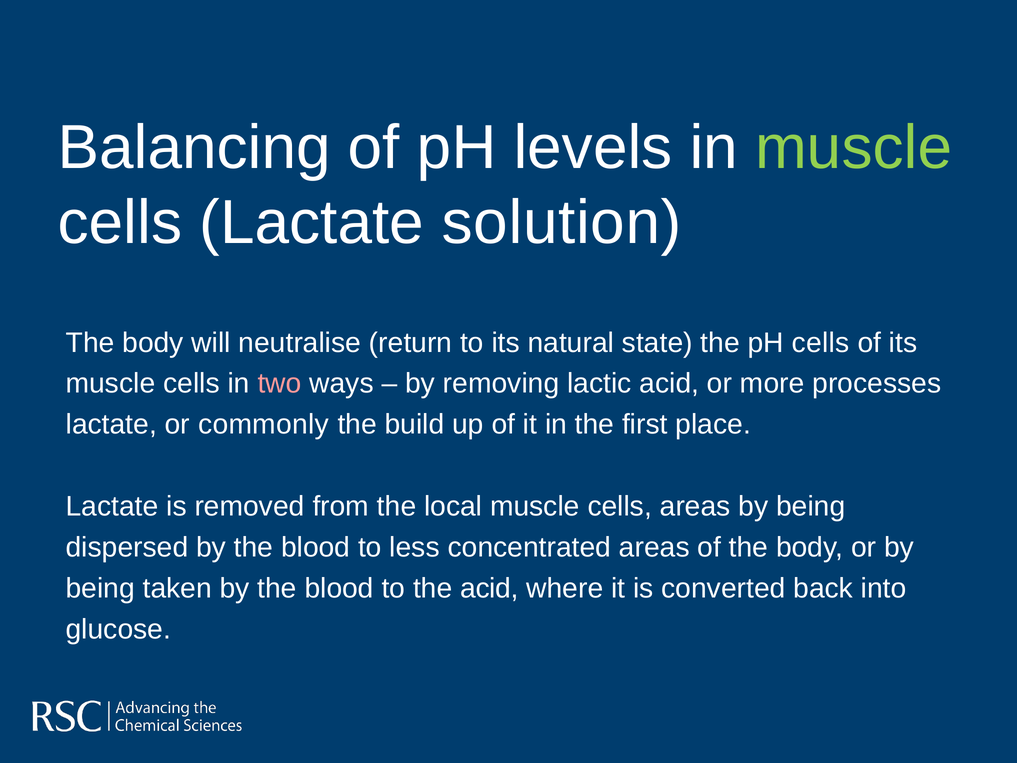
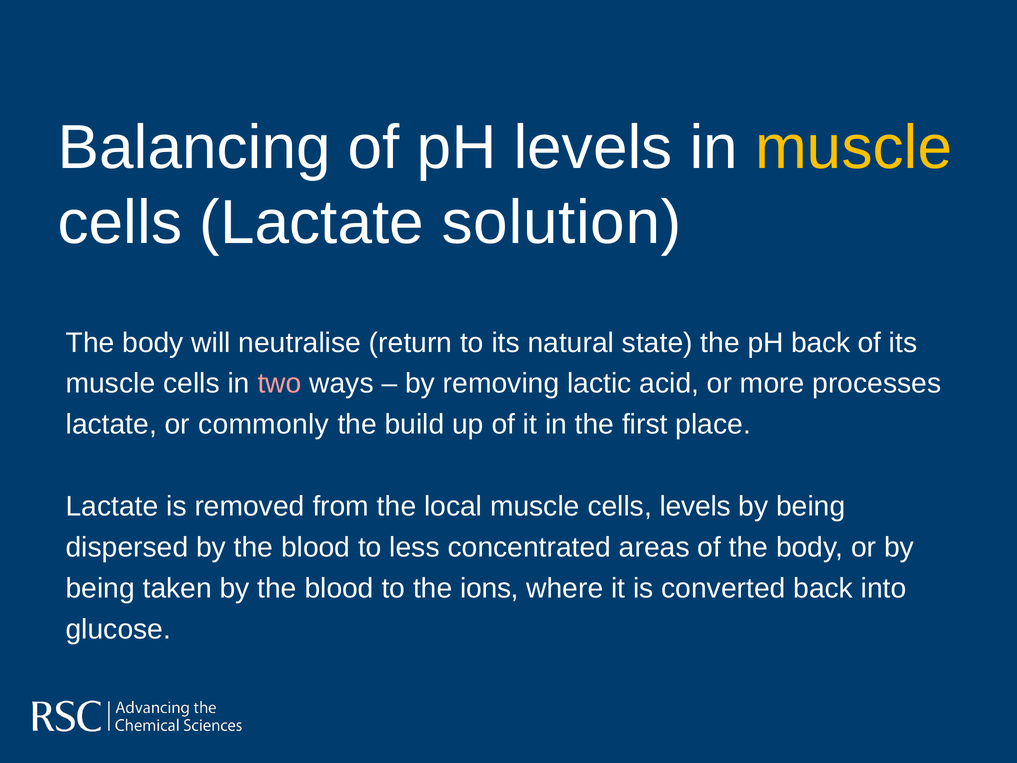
muscle at (854, 148) colour: light green -> yellow
pH cells: cells -> back
cells areas: areas -> levels
the acid: acid -> ions
